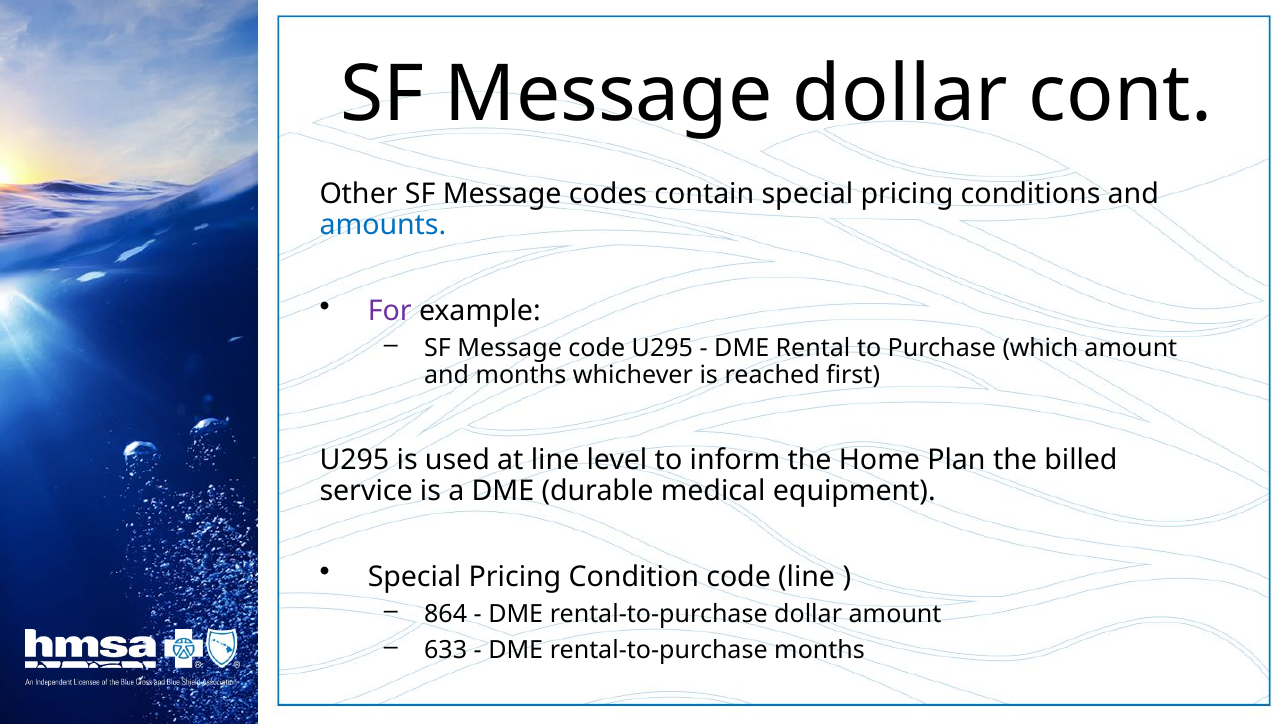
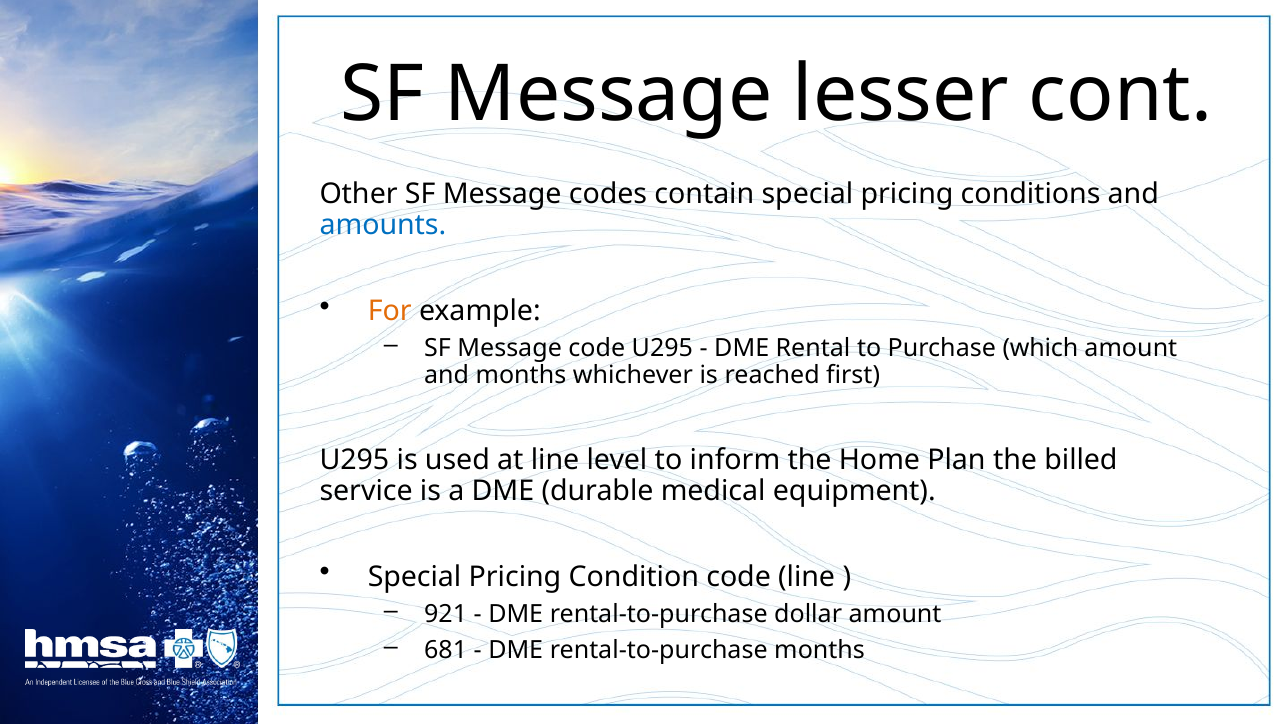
Message dollar: dollar -> lesser
For colour: purple -> orange
864: 864 -> 921
633: 633 -> 681
